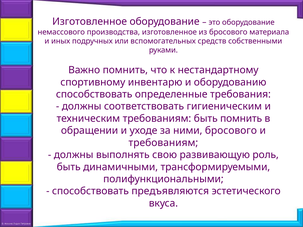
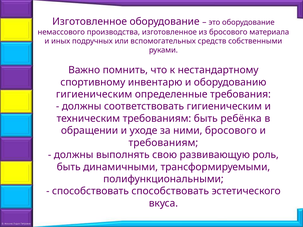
способствовать at (94, 94): способствовать -> гигиеническим
быть помнить: помнить -> ребёнка
способствовать предъявляются: предъявляются -> способствовать
